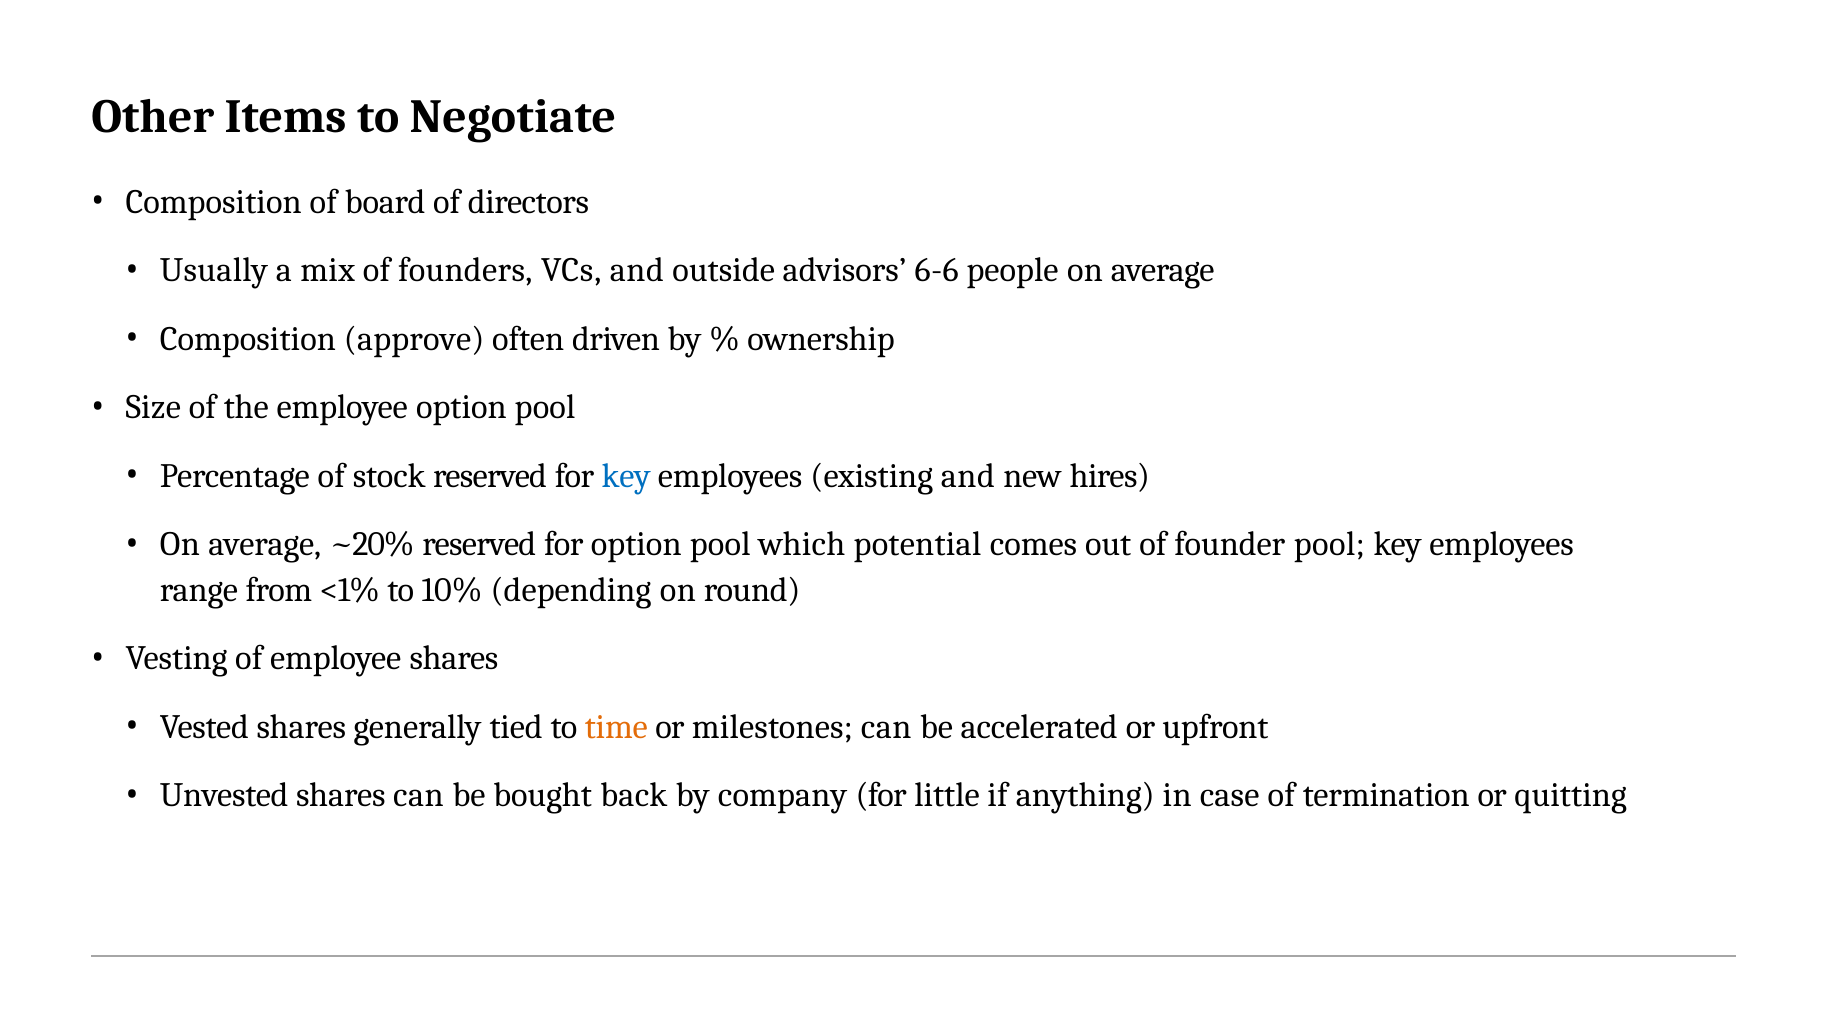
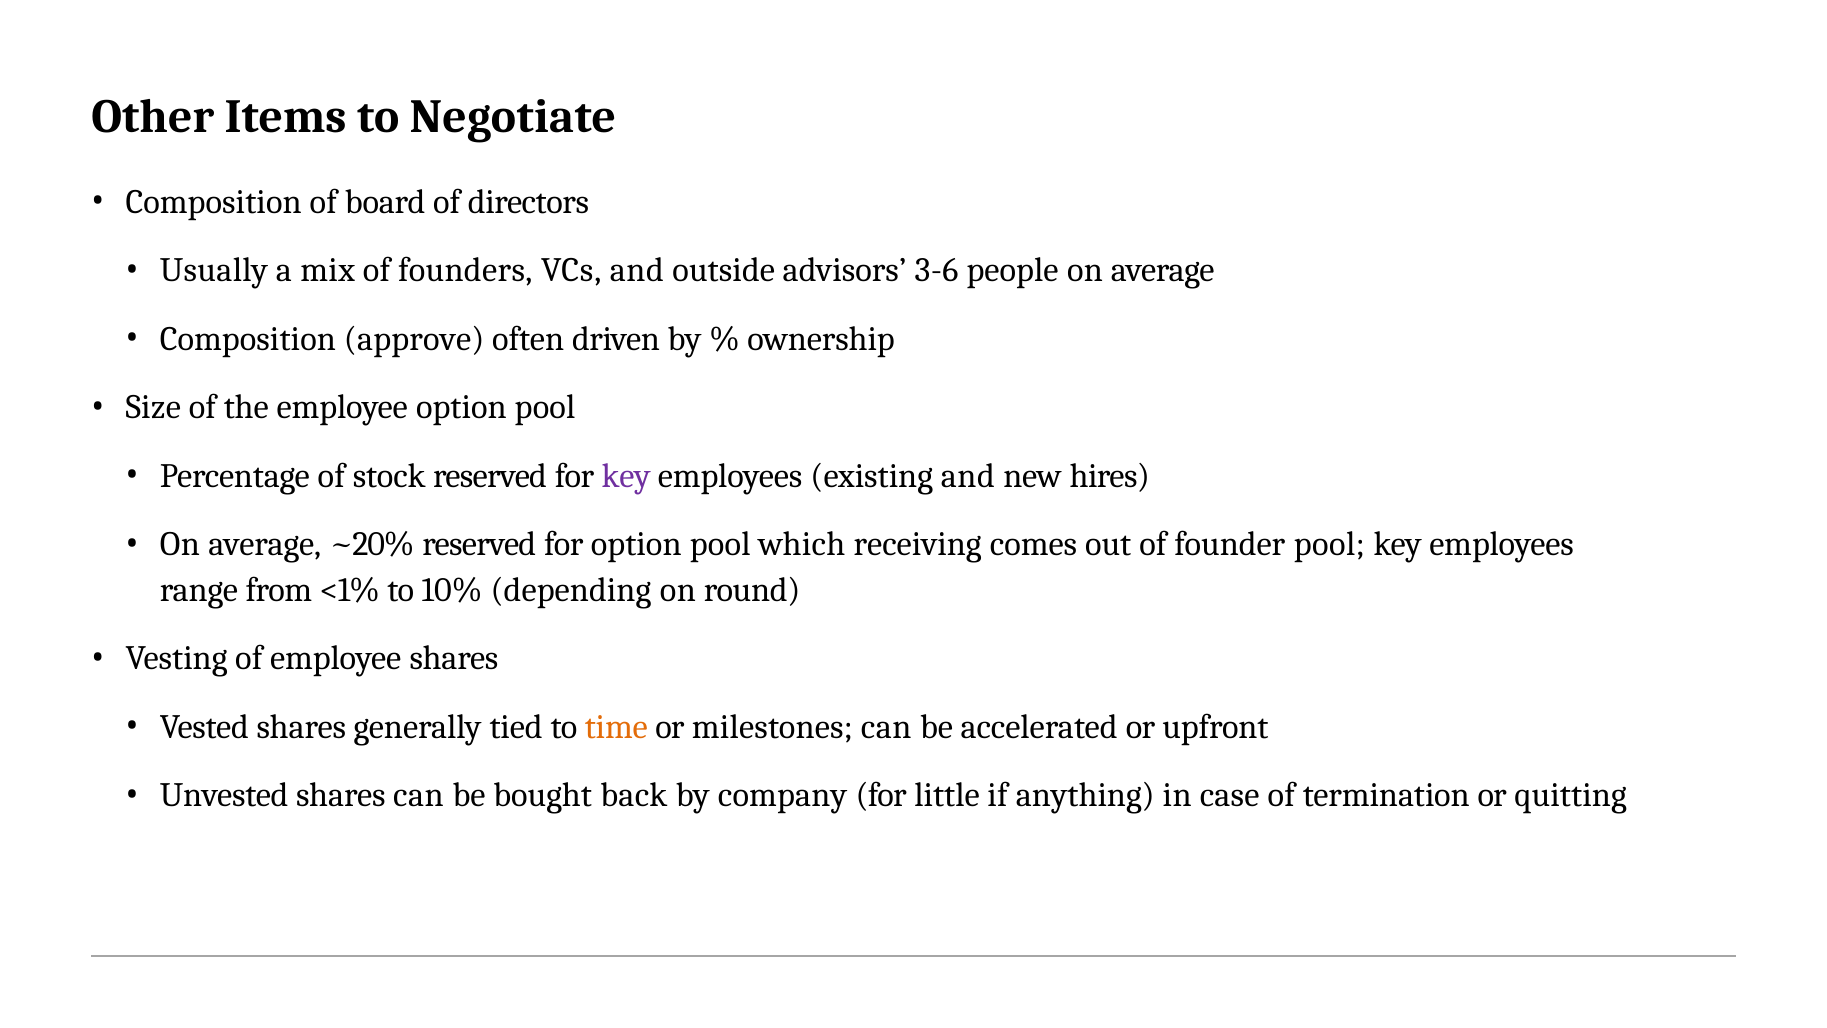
6-6: 6-6 -> 3-6
key at (626, 476) colour: blue -> purple
potential: potential -> receiving
